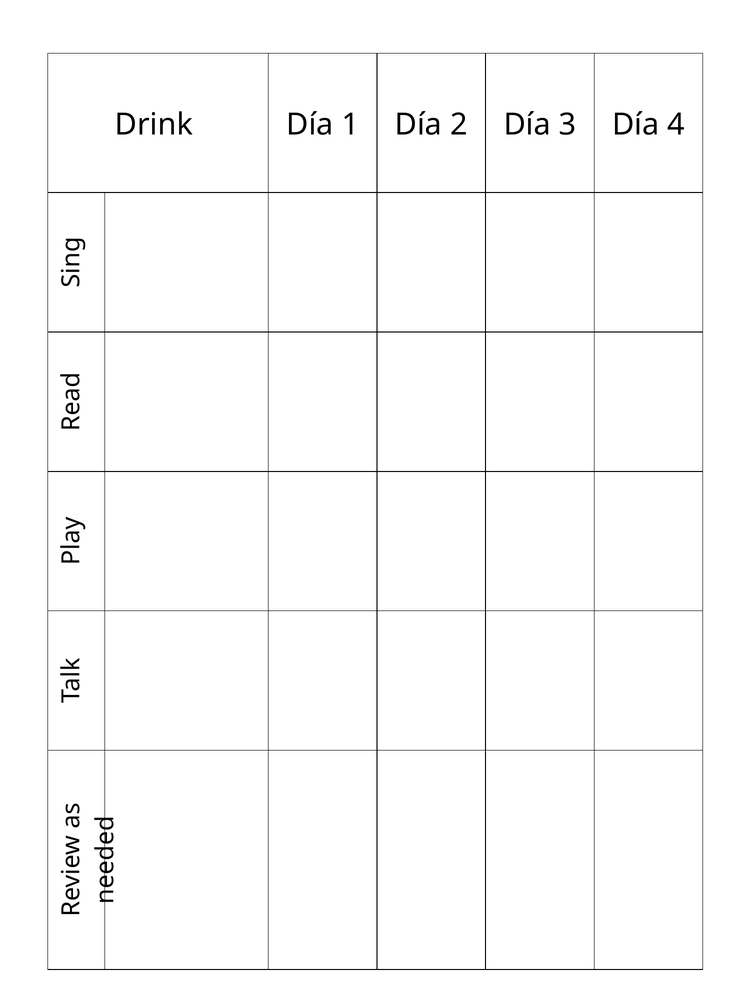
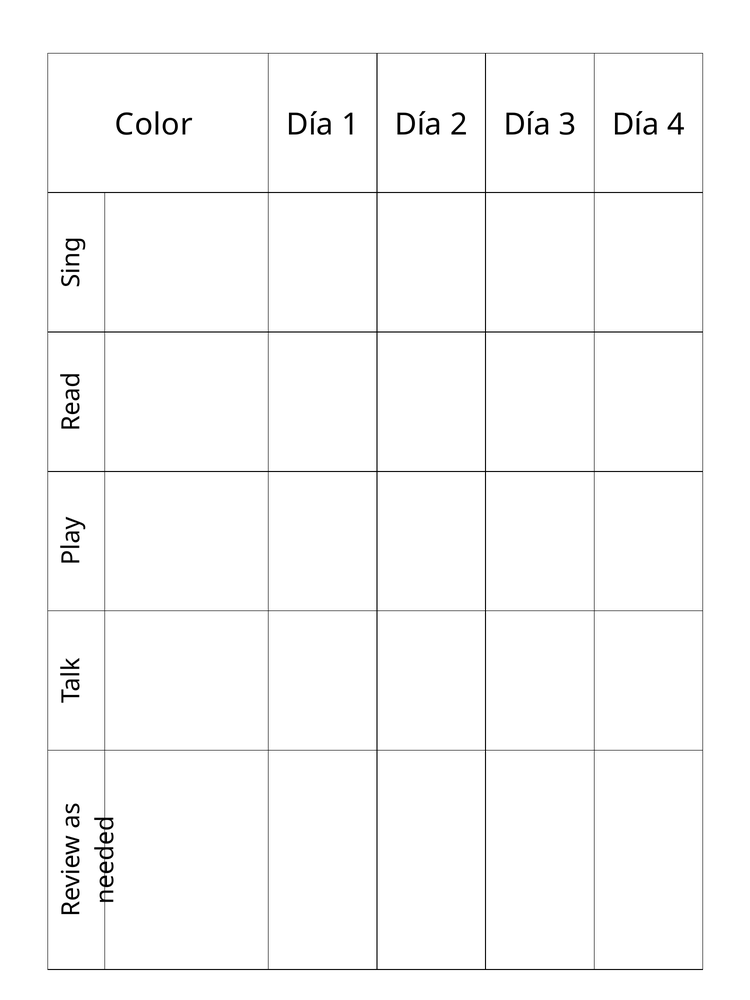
Drink: Drink -> Color
